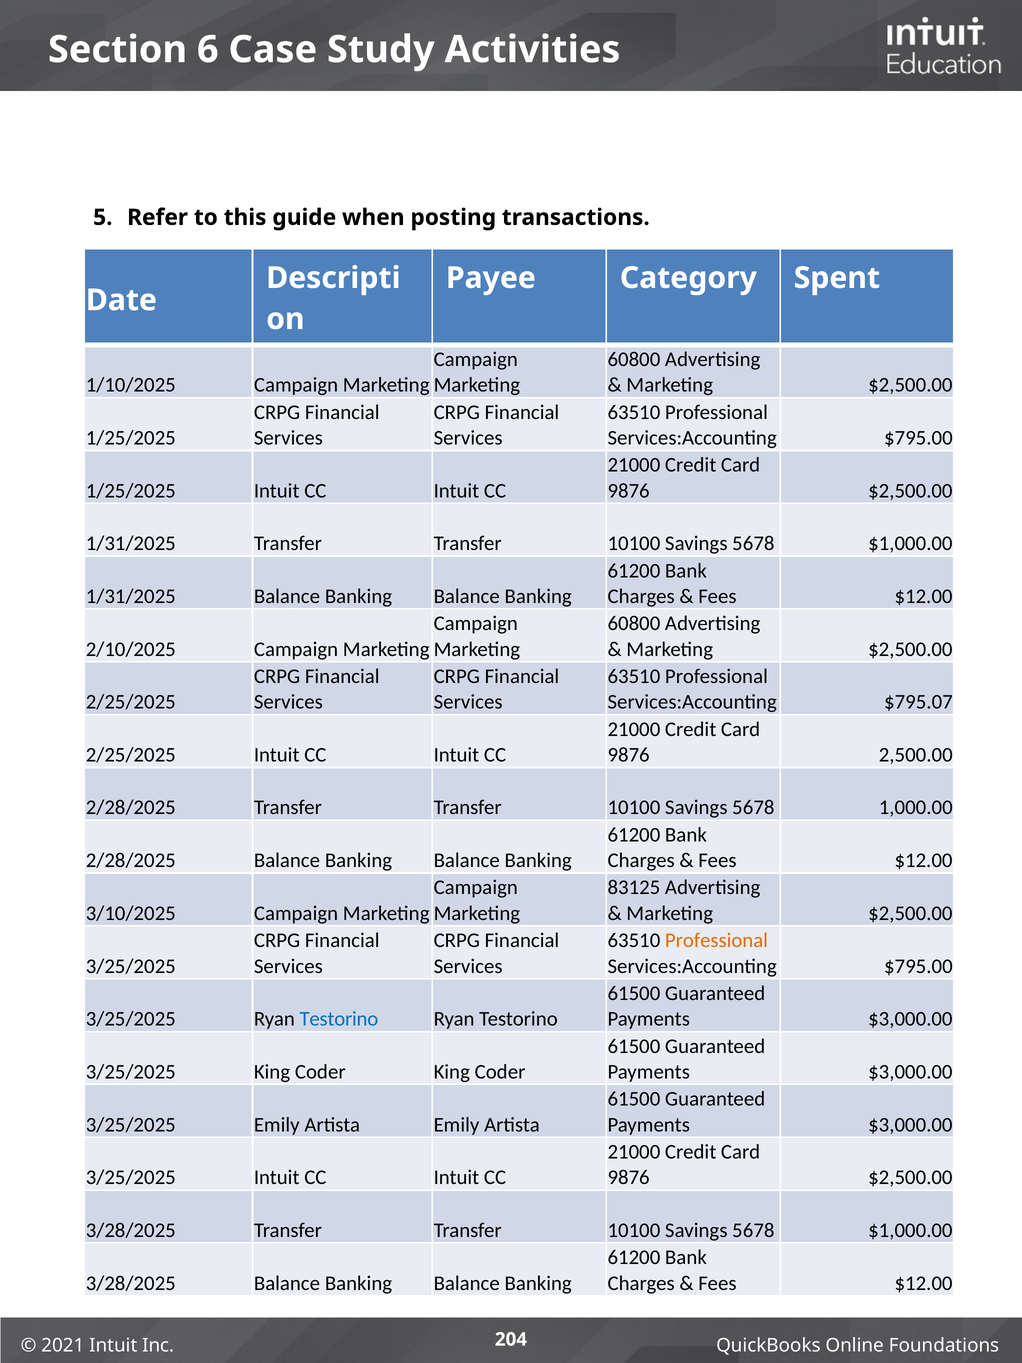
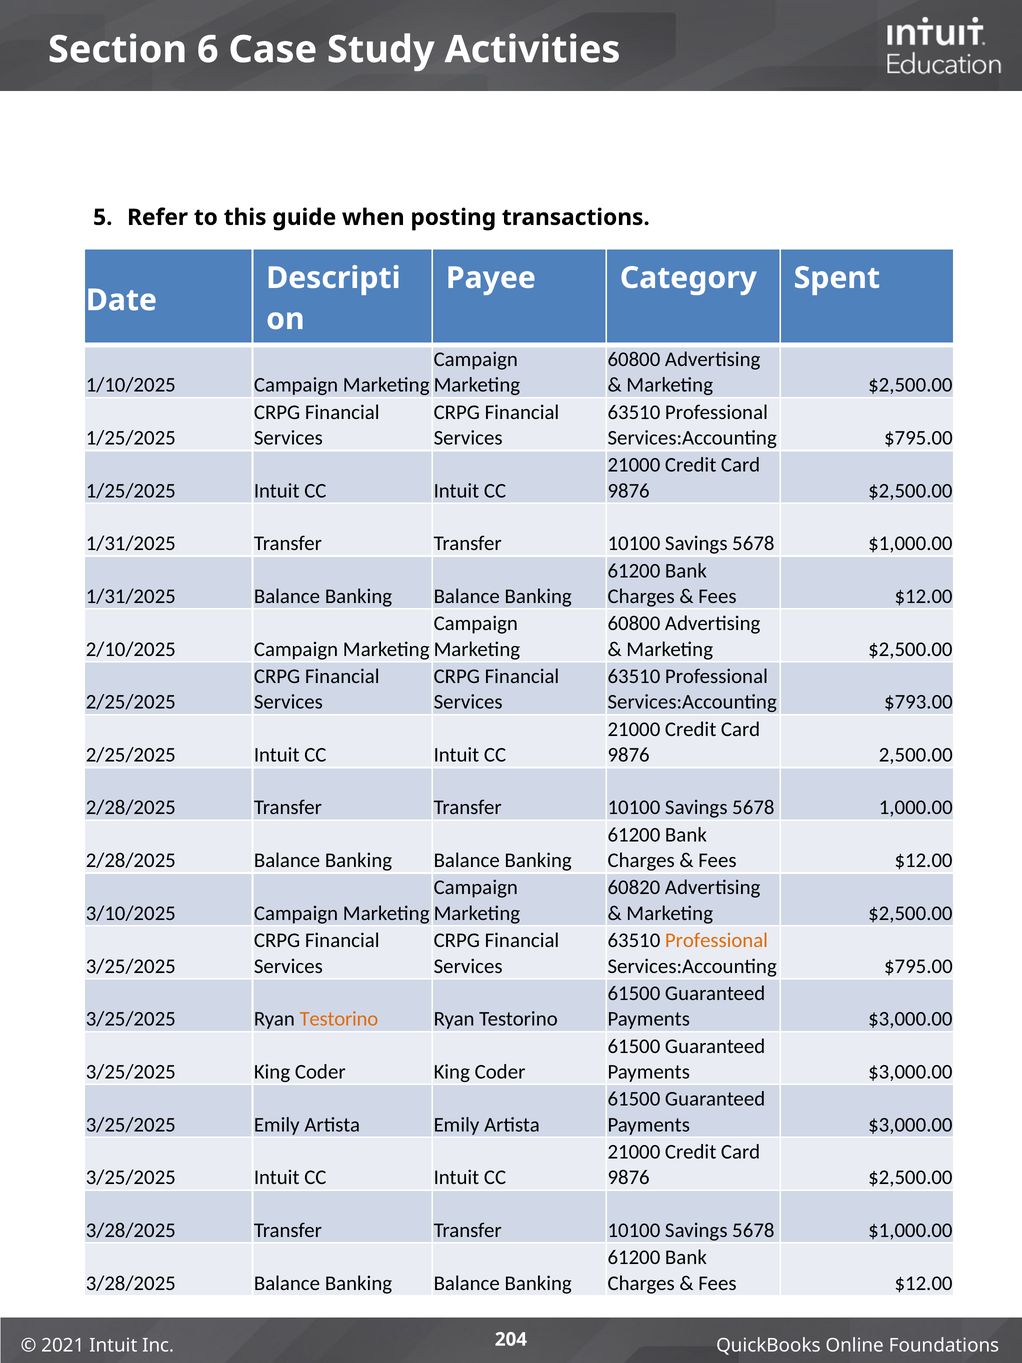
$795.07: $795.07 -> $793.00
83125: 83125 -> 60820
Testorino at (339, 1019) colour: blue -> orange
